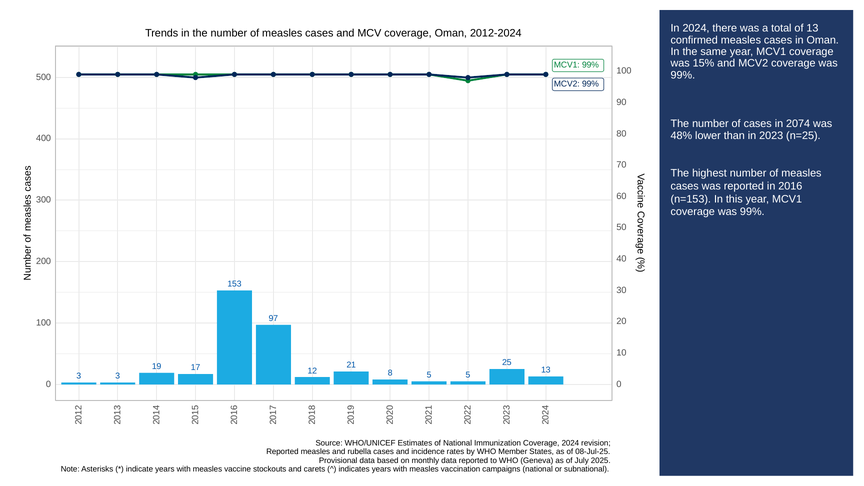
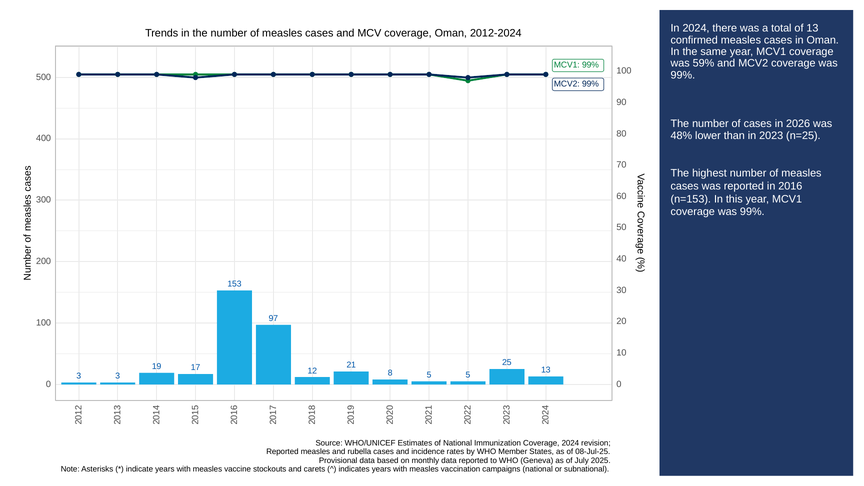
15%: 15% -> 59%
2074: 2074 -> 2026
